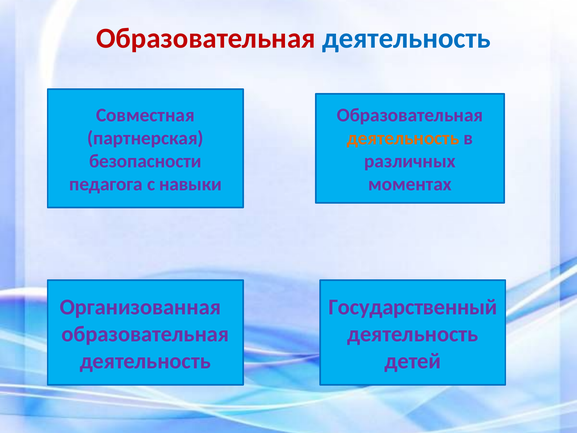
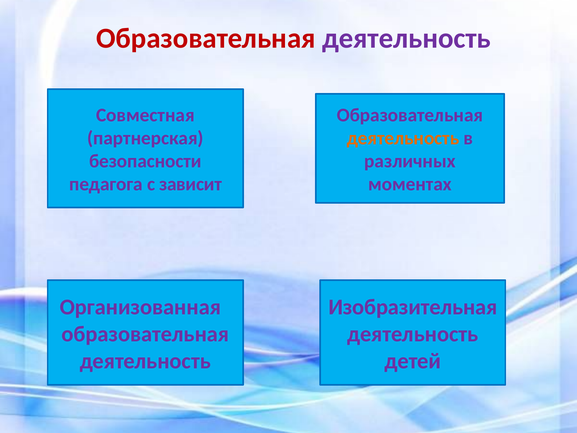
деятельность at (406, 38) colour: blue -> purple
навыки: навыки -> зависит
Государственный: Государственный -> Изобразительная
